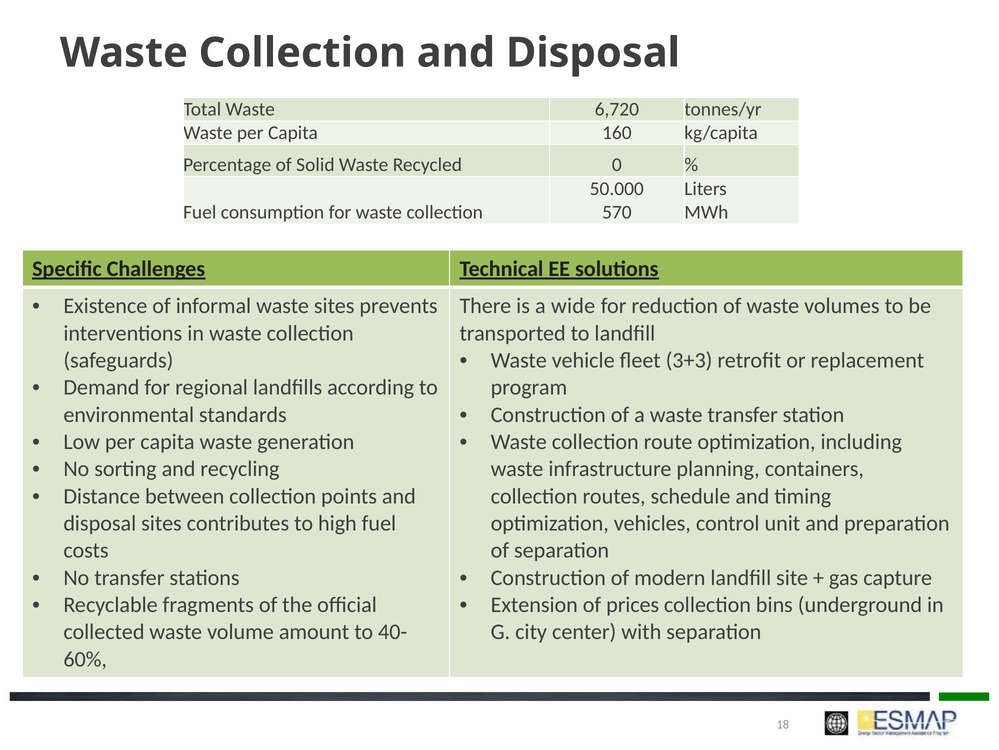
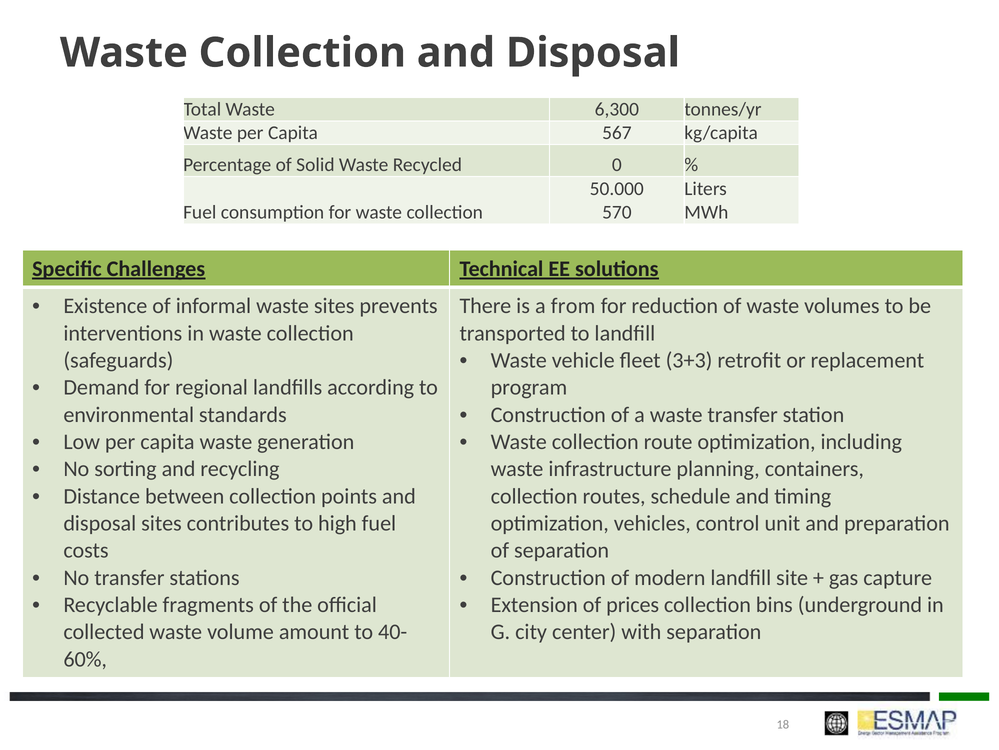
6,720: 6,720 -> 6,300
160: 160 -> 567
wide: wide -> from
